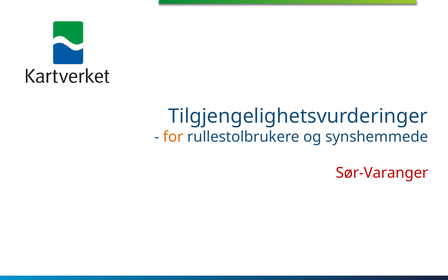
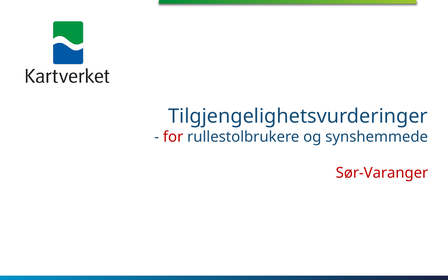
for colour: orange -> red
